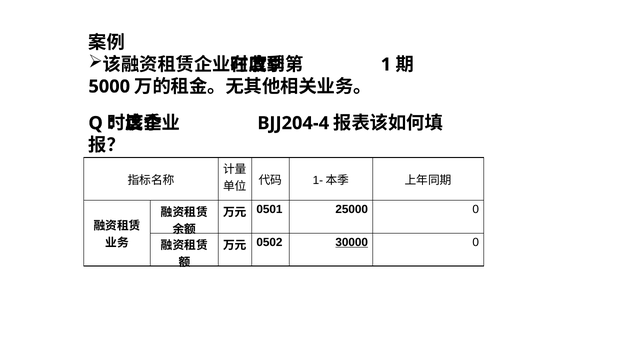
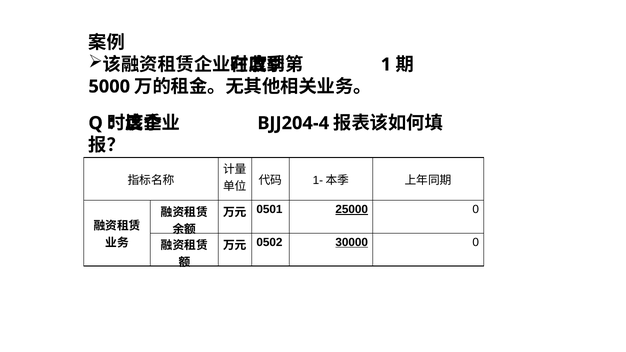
25000 underline: none -> present
